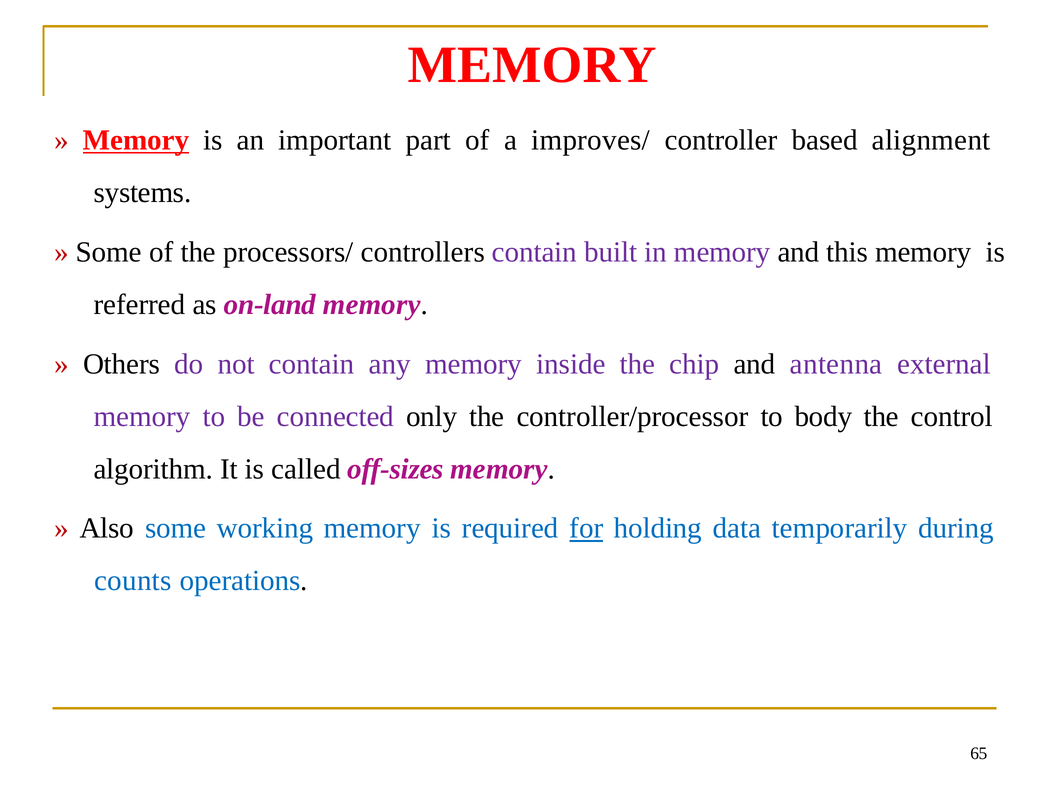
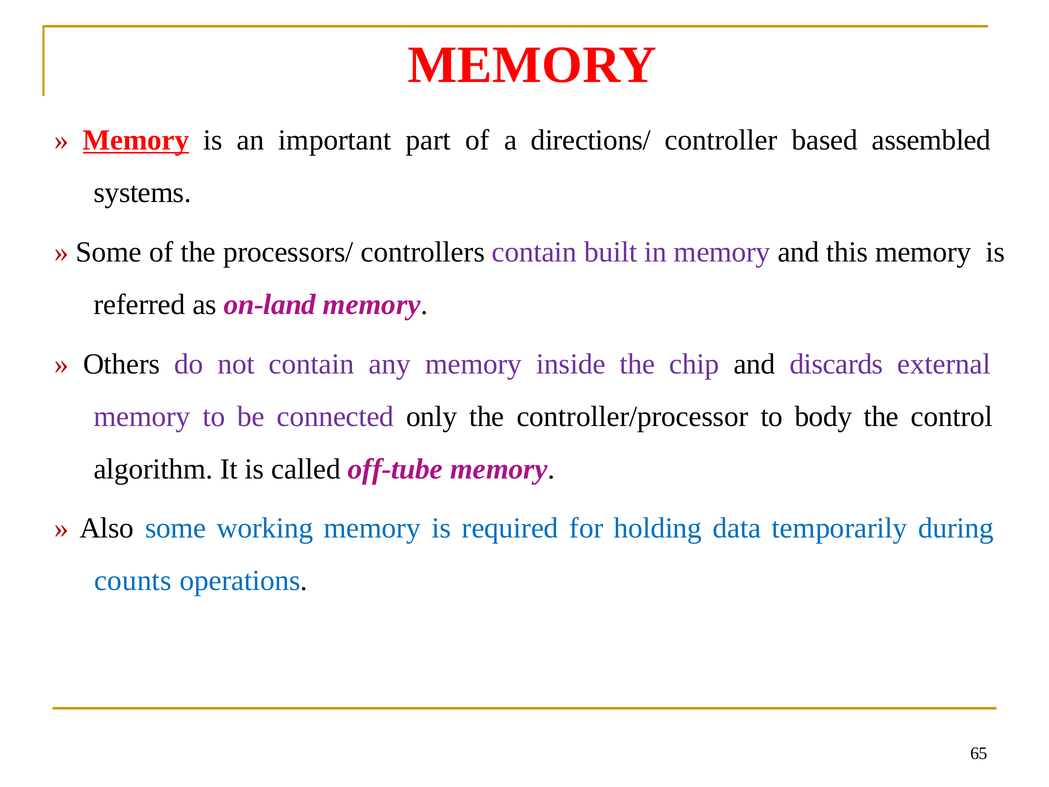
improves/: improves/ -> directions/
alignment: alignment -> assembled
antenna: antenna -> discards
off-sizes: off-sizes -> off-tube
for underline: present -> none
